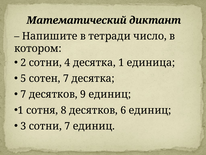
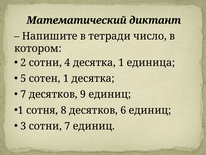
сотен 7: 7 -> 1
